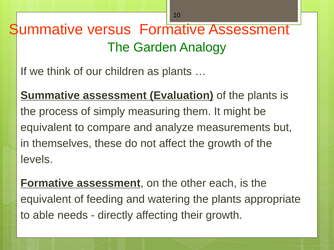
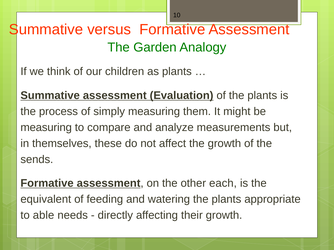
equivalent at (46, 128): equivalent -> measuring
levels: levels -> sends
